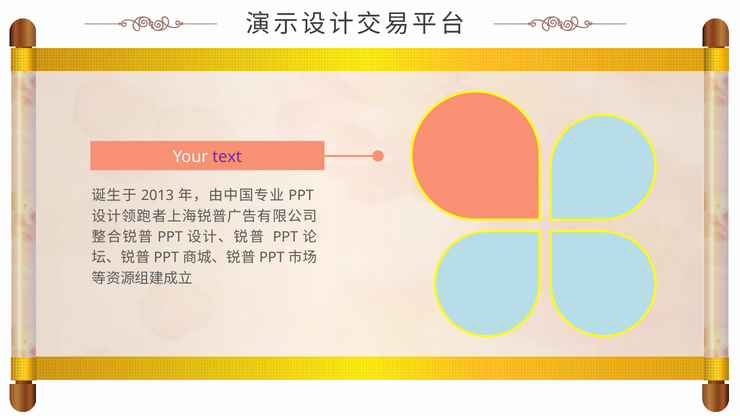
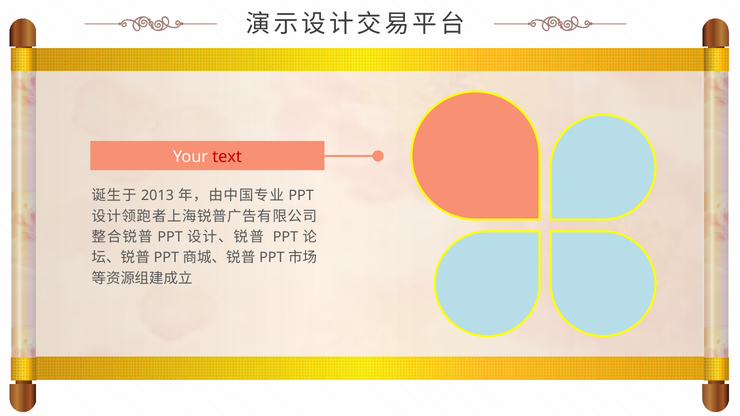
text colour: purple -> red
